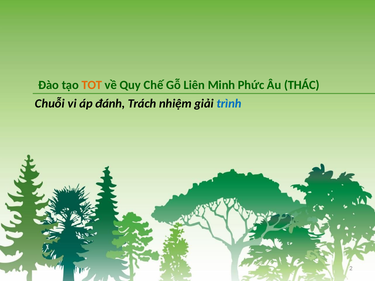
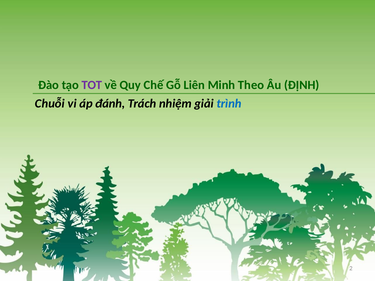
TOT colour: orange -> purple
Phức: Phức -> Theo
THÁC: THÁC -> ĐỊNH
